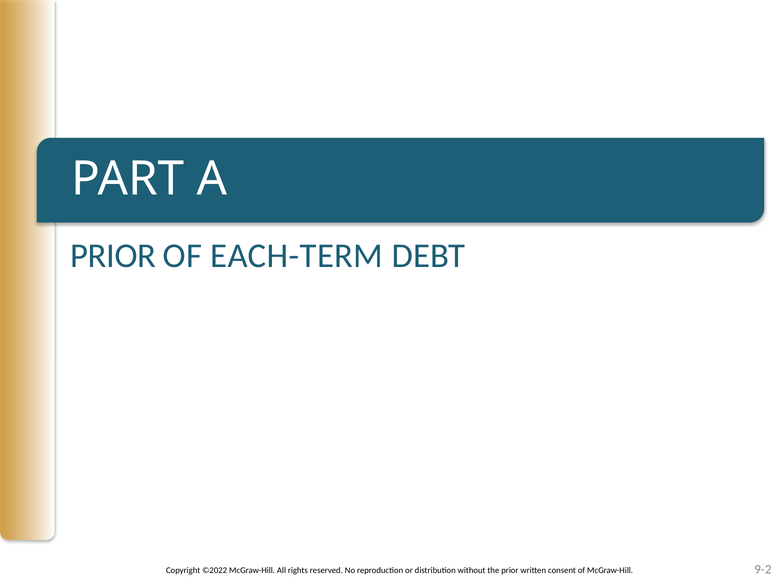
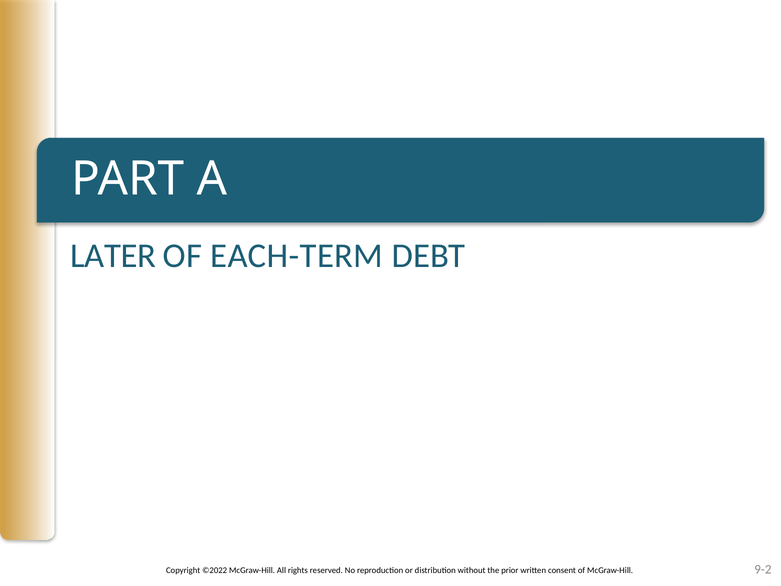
PRIOR at (113, 256): PRIOR -> LATER
